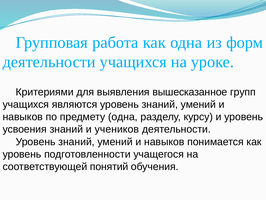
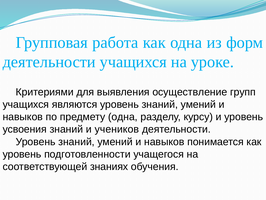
вышесказанное: вышесказанное -> осуществление
понятий: понятий -> знаниях
